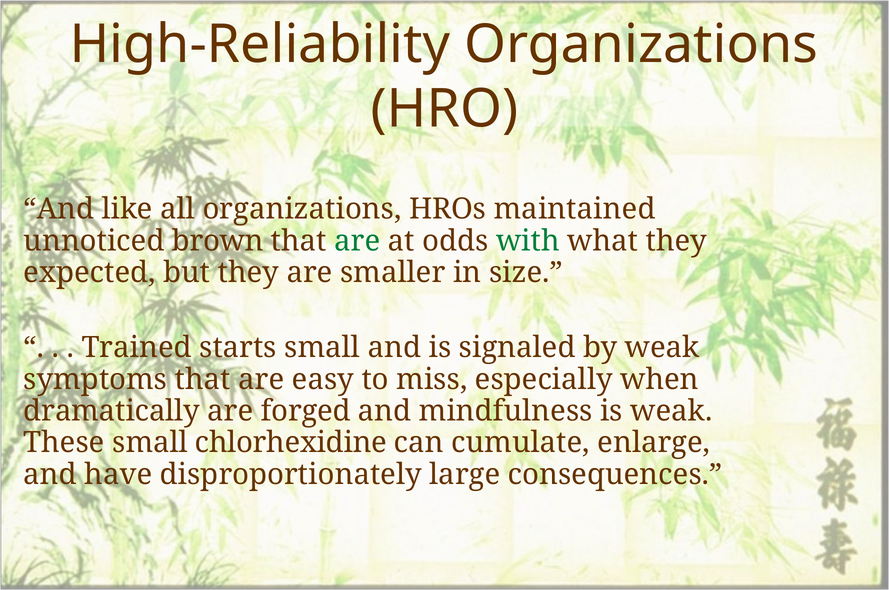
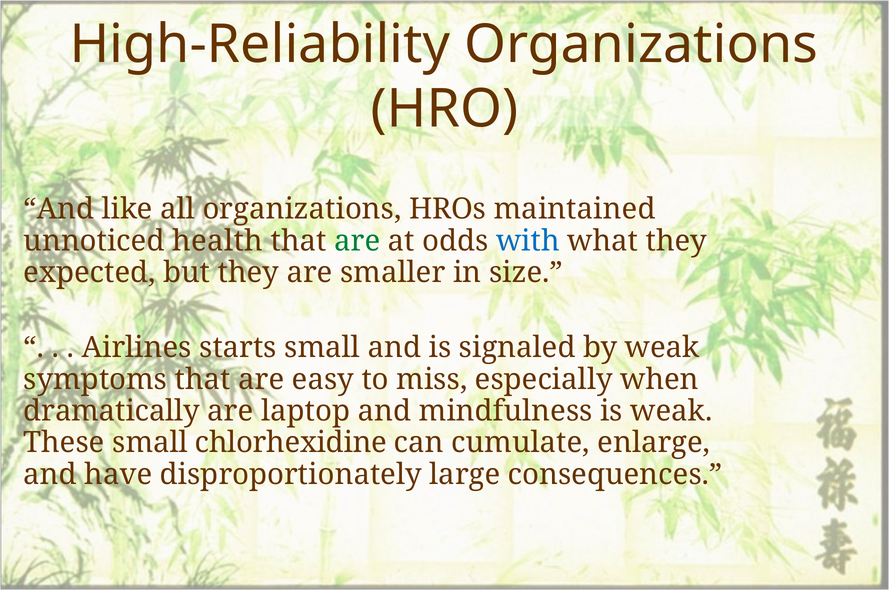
brown: brown -> health
with colour: green -> blue
Trained: Trained -> Airlines
forged: forged -> laptop
